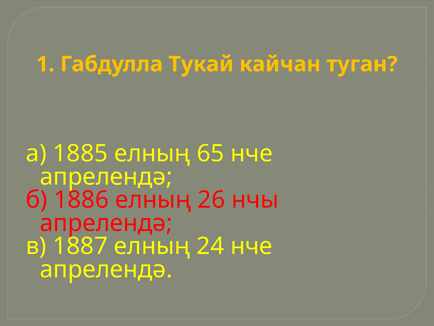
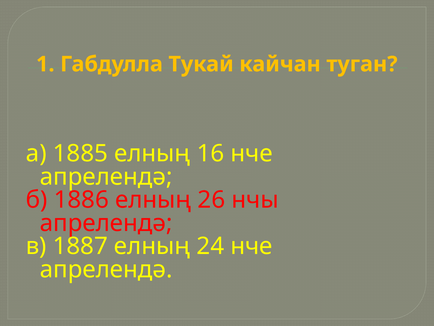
65: 65 -> 16
